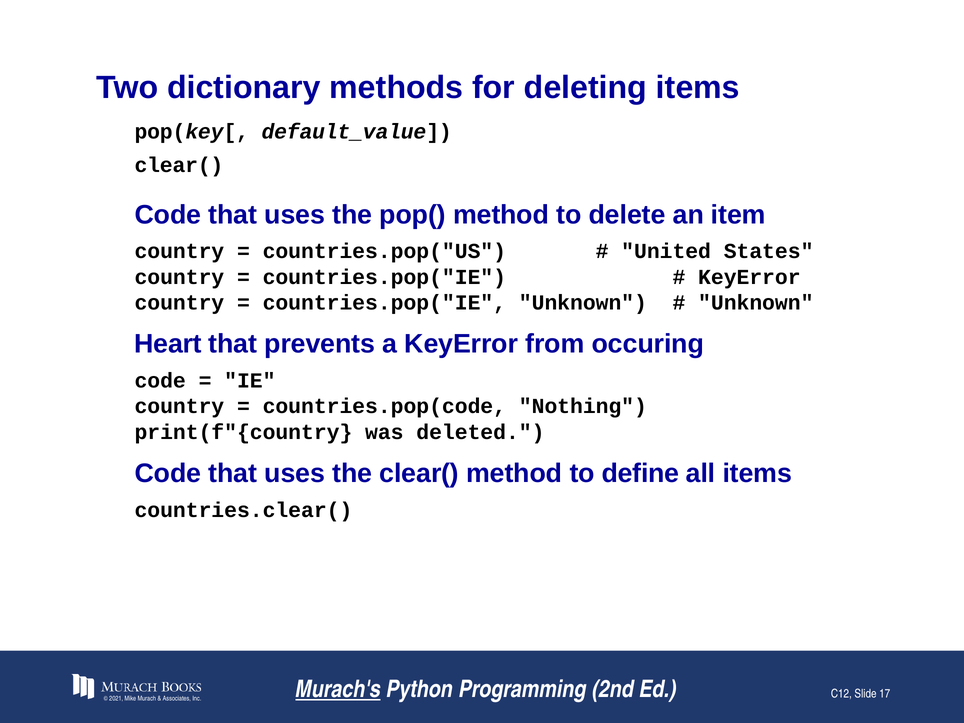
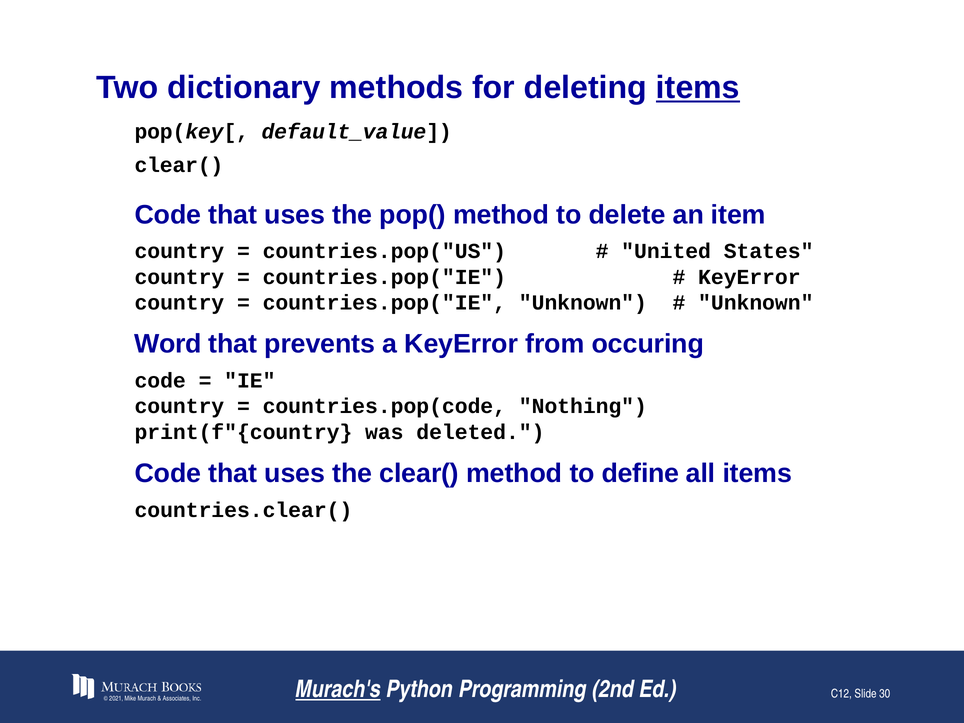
items at (698, 88) underline: none -> present
Heart: Heart -> Word
17: 17 -> 30
